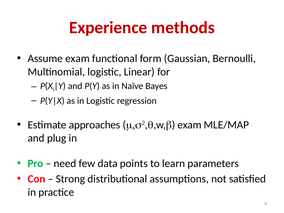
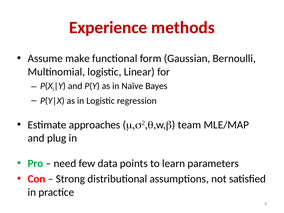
Assume exam: exam -> make
m,s2,q,w,b exam: exam -> team
